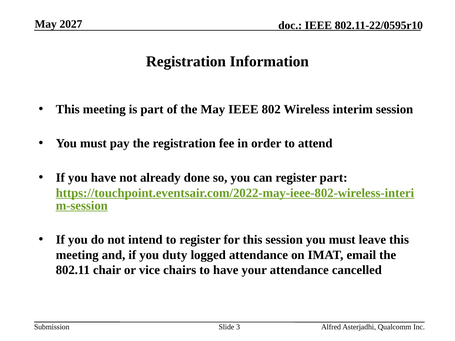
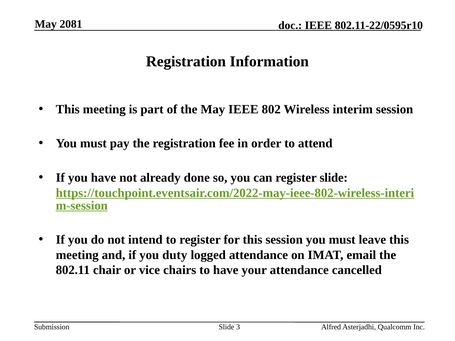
2027: 2027 -> 2081
register part: part -> slide
